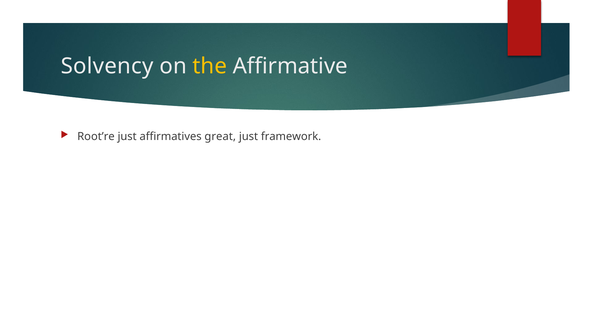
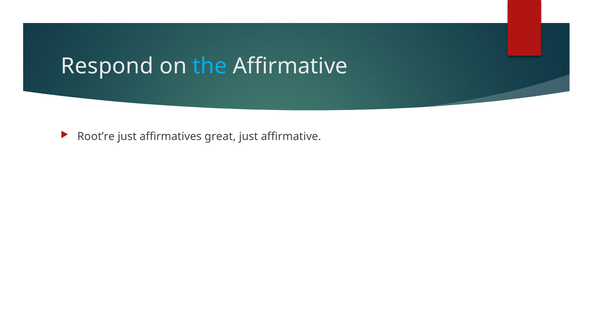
Solvency: Solvency -> Respond
the colour: yellow -> light blue
just framework: framework -> affirmative
